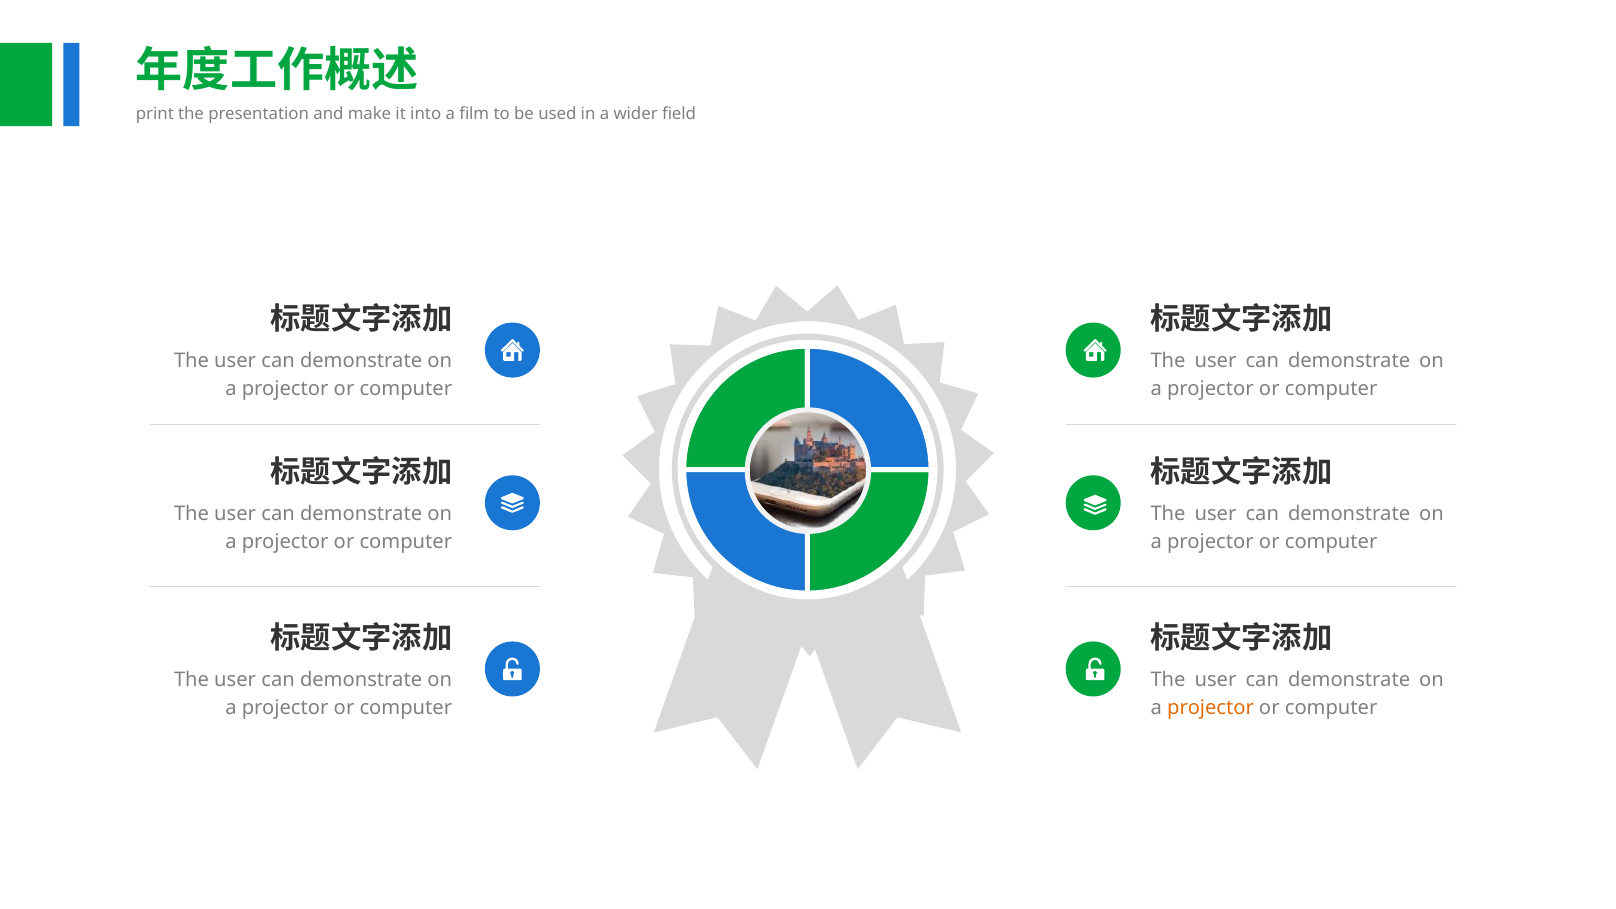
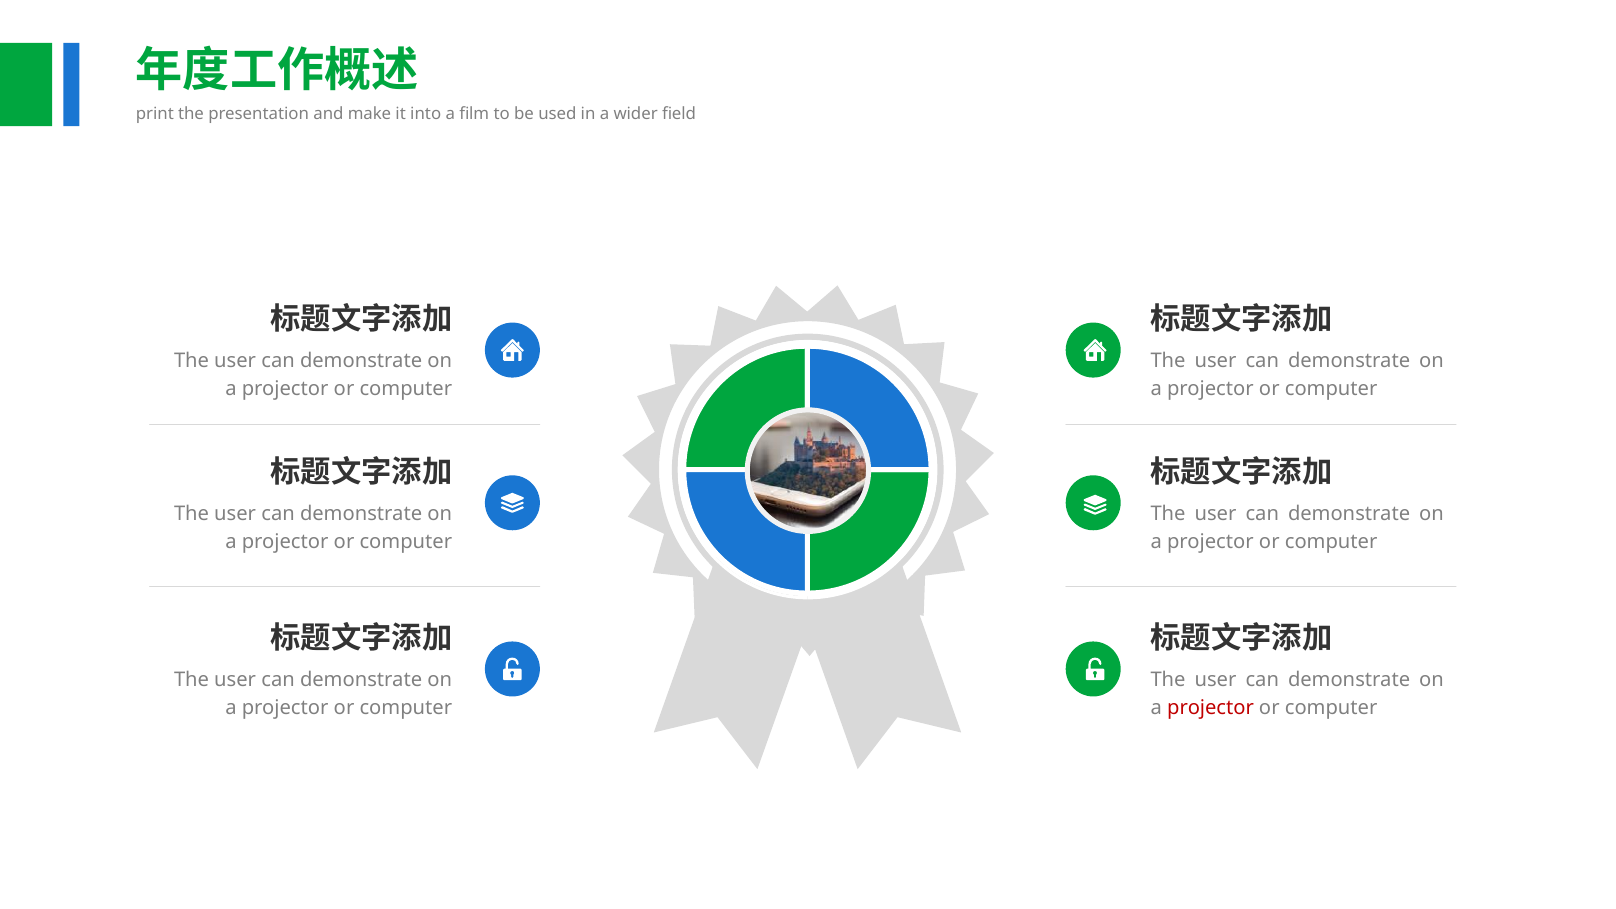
projector at (1211, 708) colour: orange -> red
